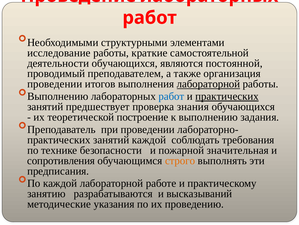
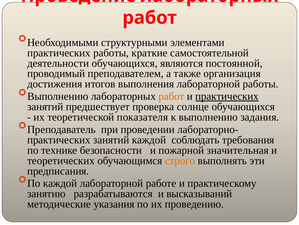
исследование at (59, 53): исследование -> практических
проведении at (55, 84): проведении -> достижения
лабораторной at (208, 84) underline: present -> none
работ at (171, 96) colour: blue -> orange
знания: знания -> солнце
построение: построение -> показателя
сопротивления: сопротивления -> теоретических
